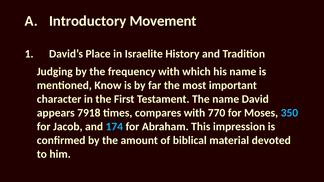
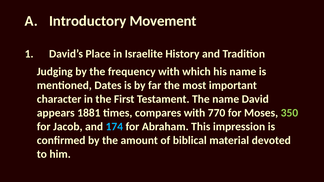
Know: Know -> Dates
7918: 7918 -> 1881
350 colour: light blue -> light green
